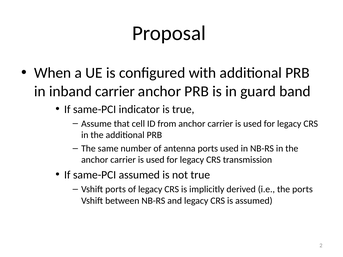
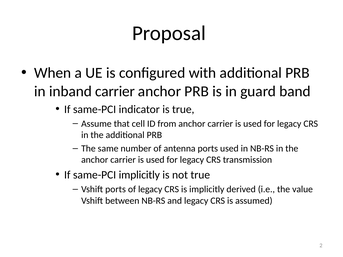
same-PCI assumed: assumed -> implicitly
the ports: ports -> value
